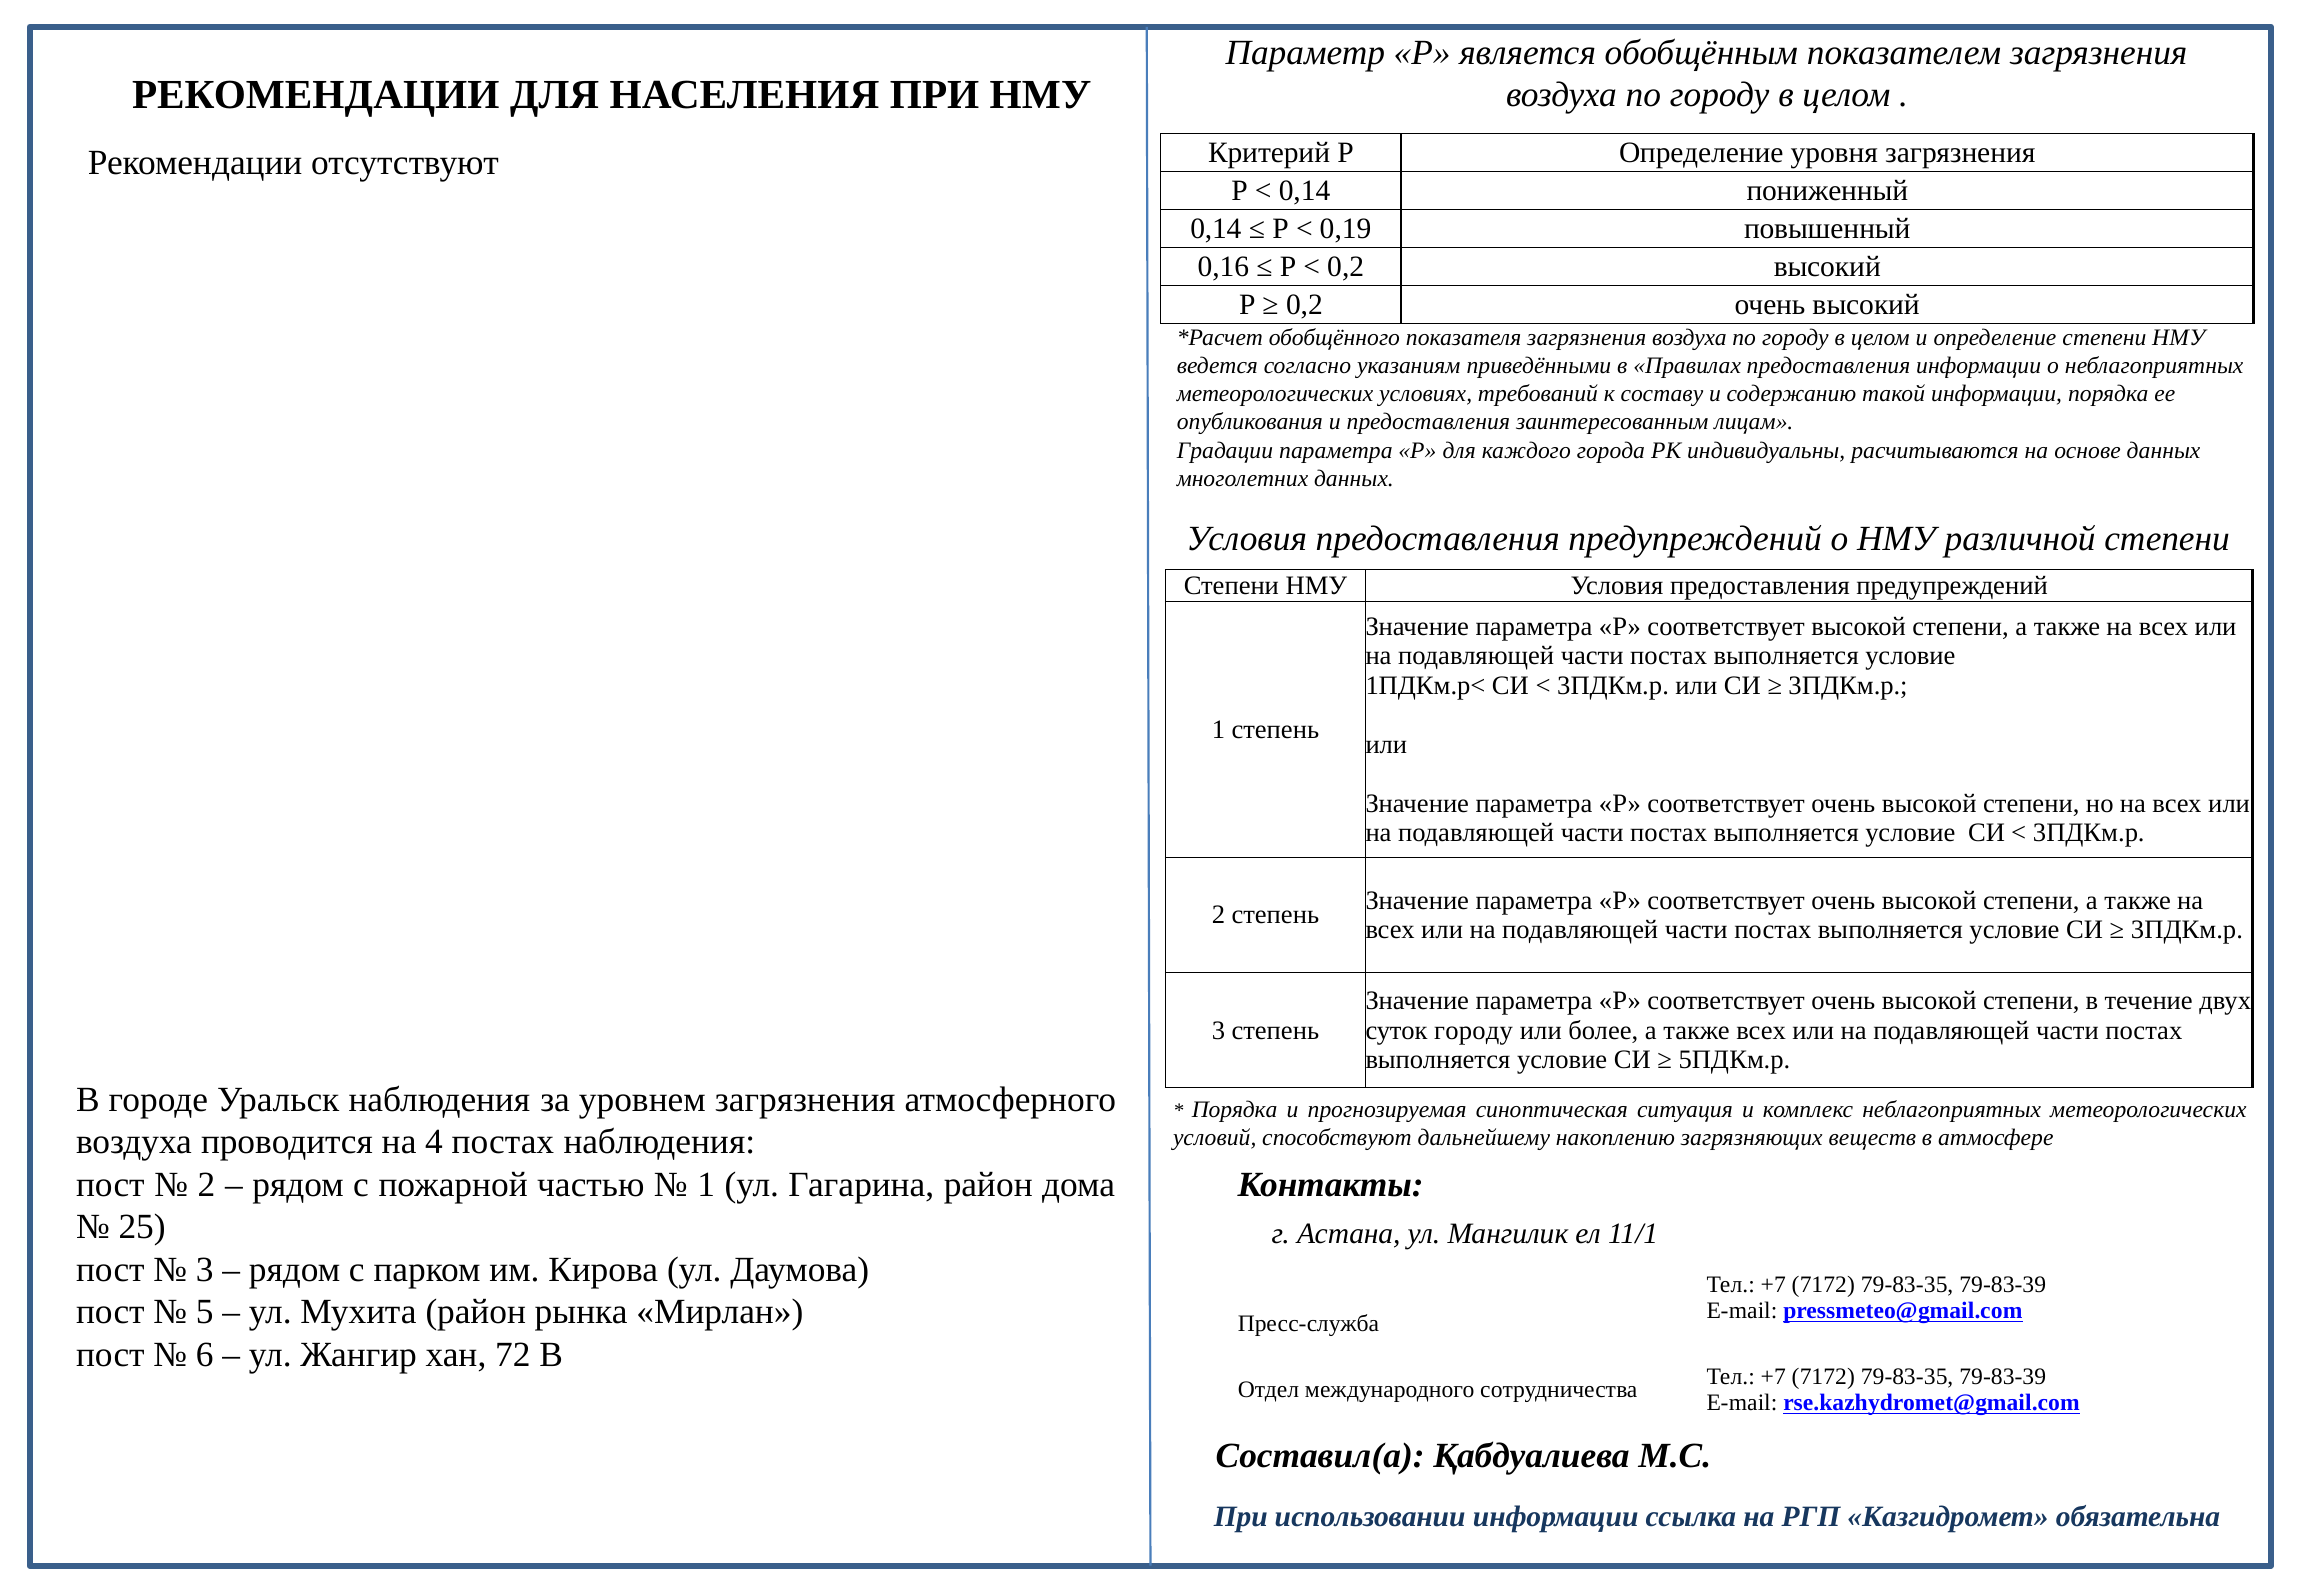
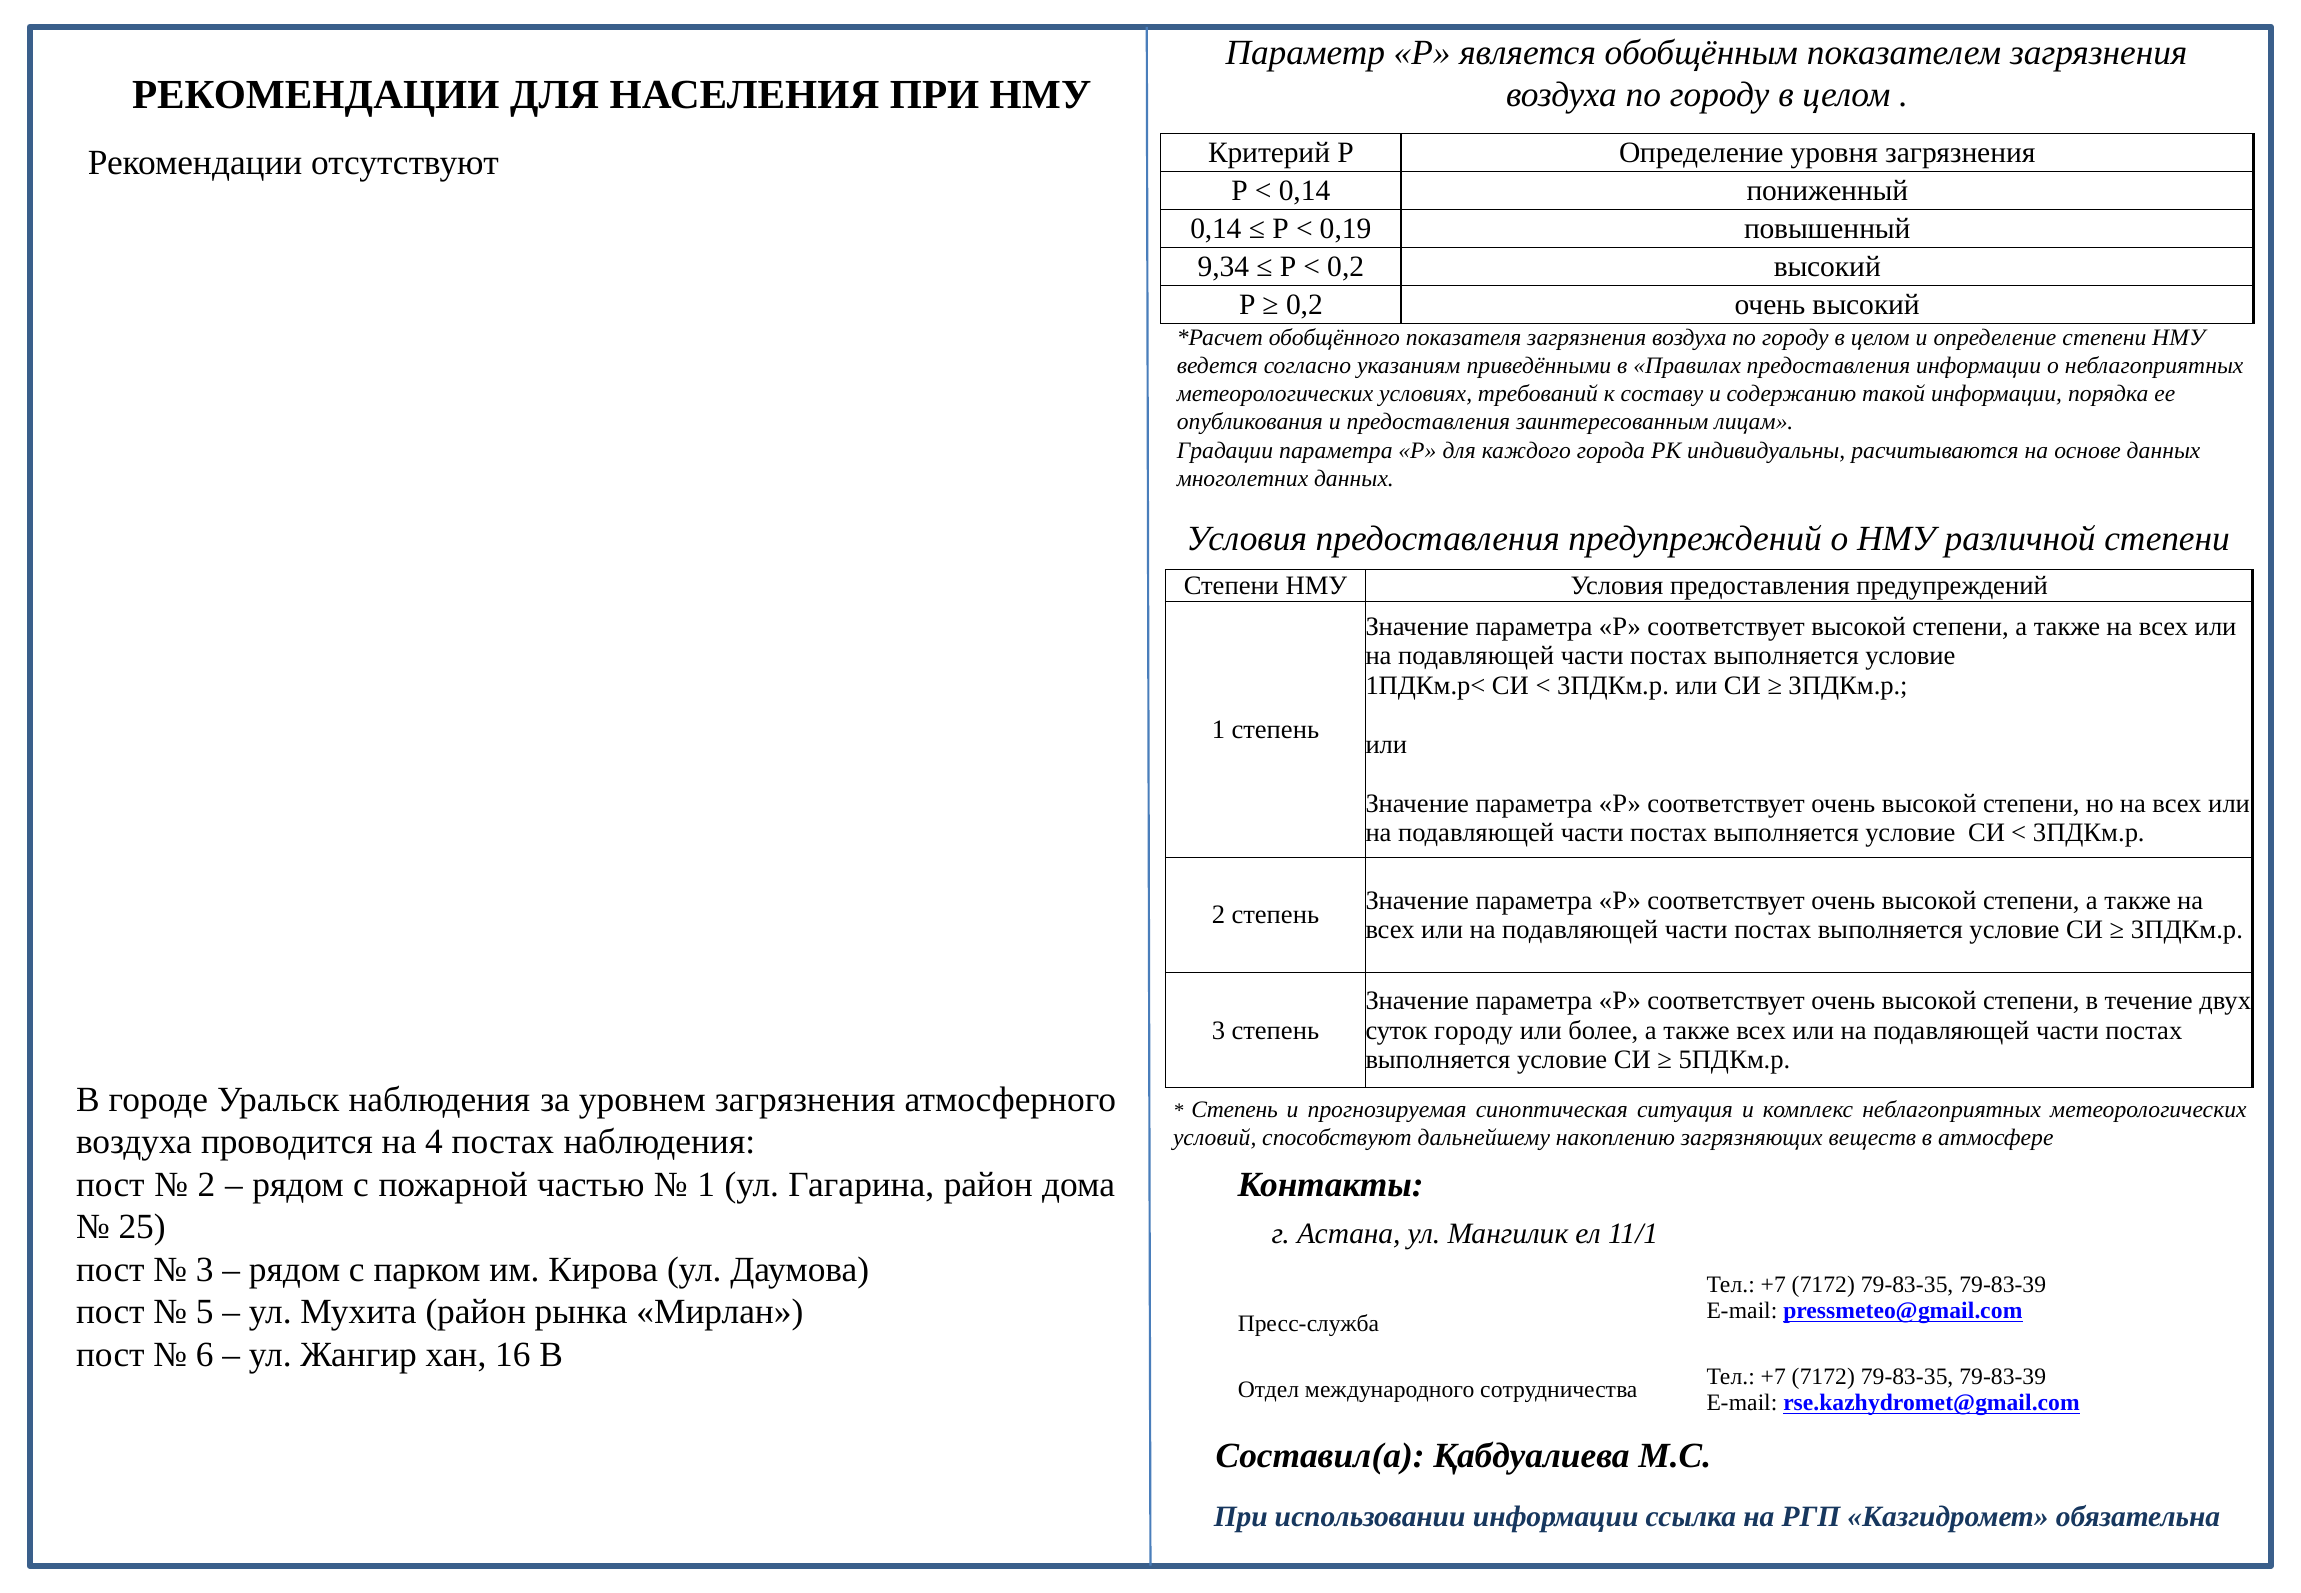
0,16: 0,16 -> 9,34
Порядка at (1235, 1109): Порядка -> Степень
72: 72 -> 16
